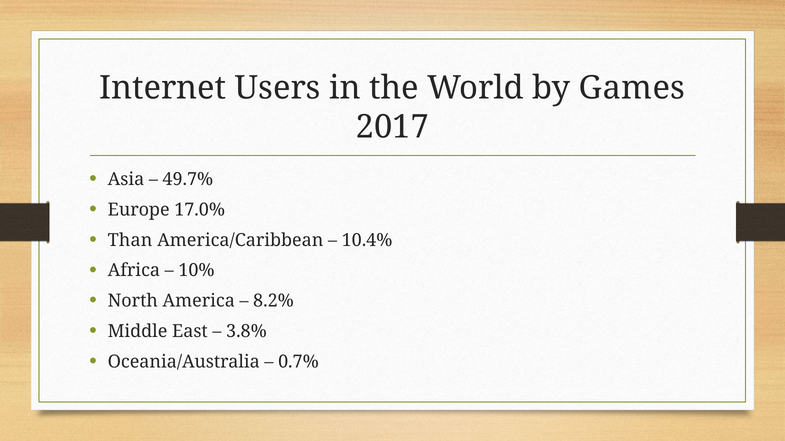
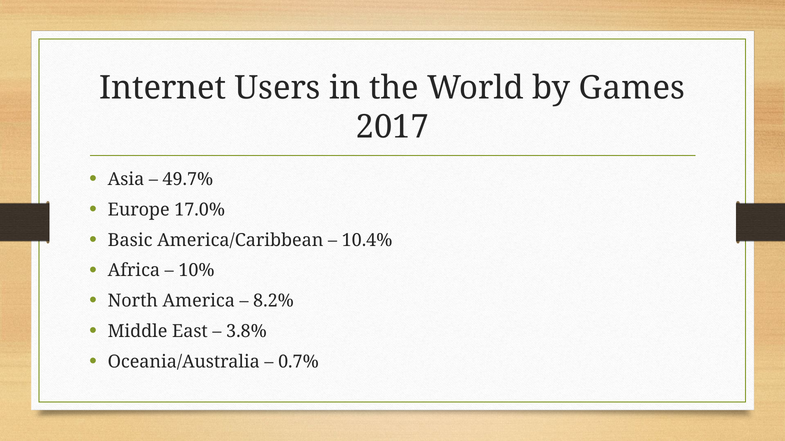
Than: Than -> Basic
